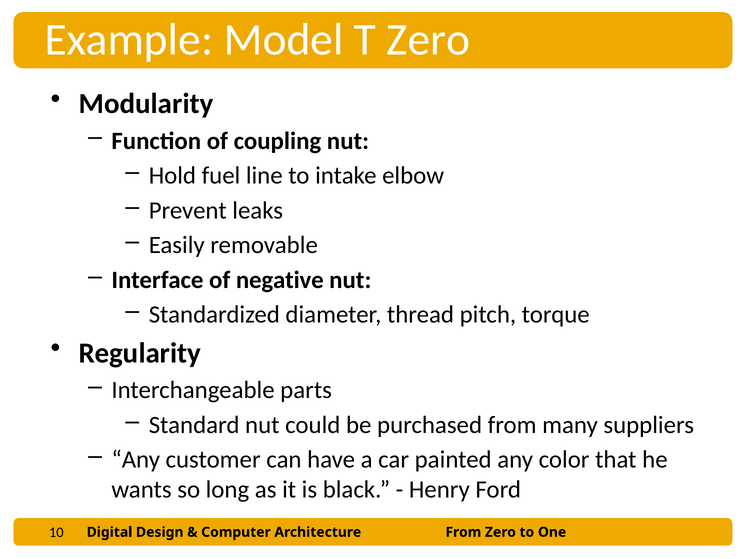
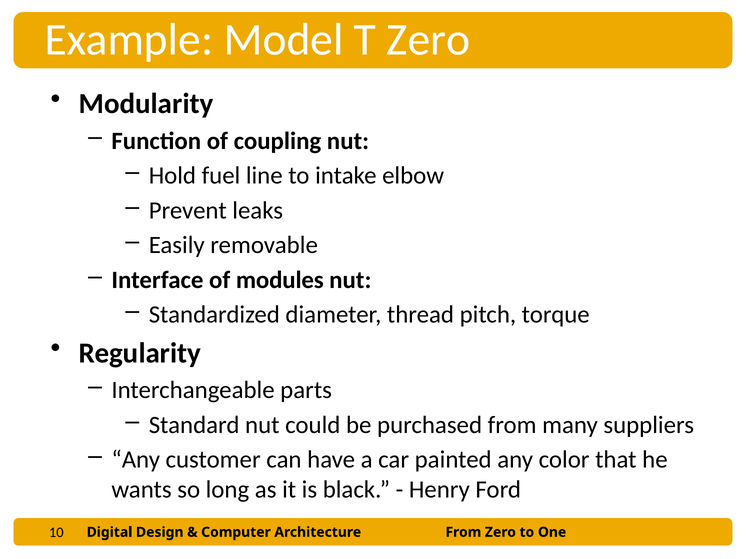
negative: negative -> modules
